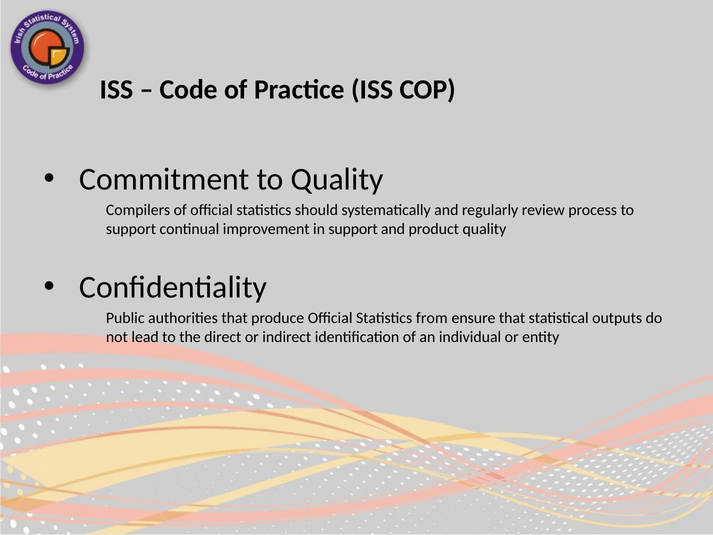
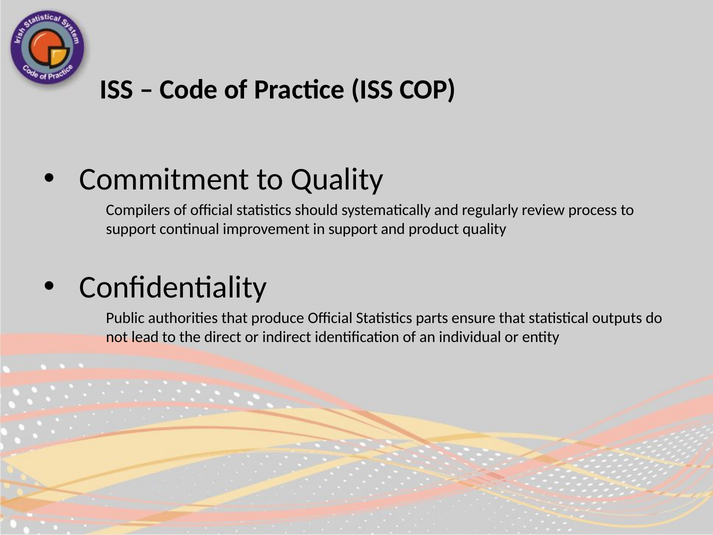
from: from -> parts
